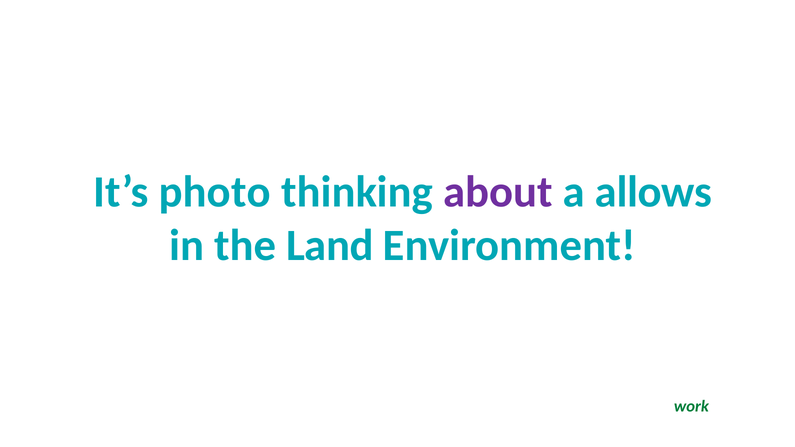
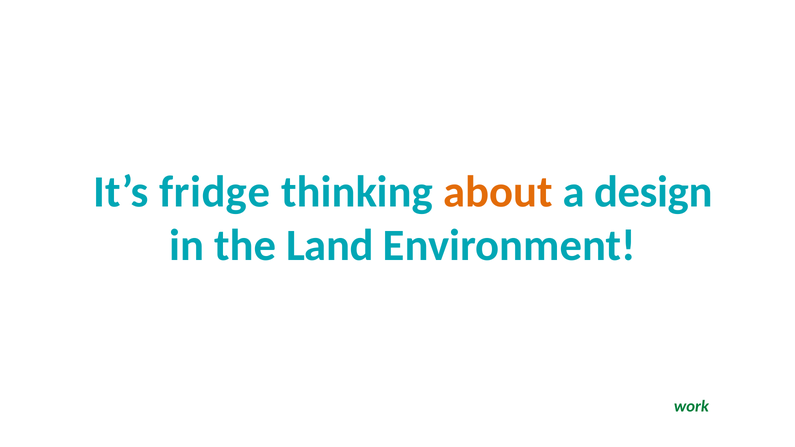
photo: photo -> fridge
about colour: purple -> orange
allows: allows -> design
